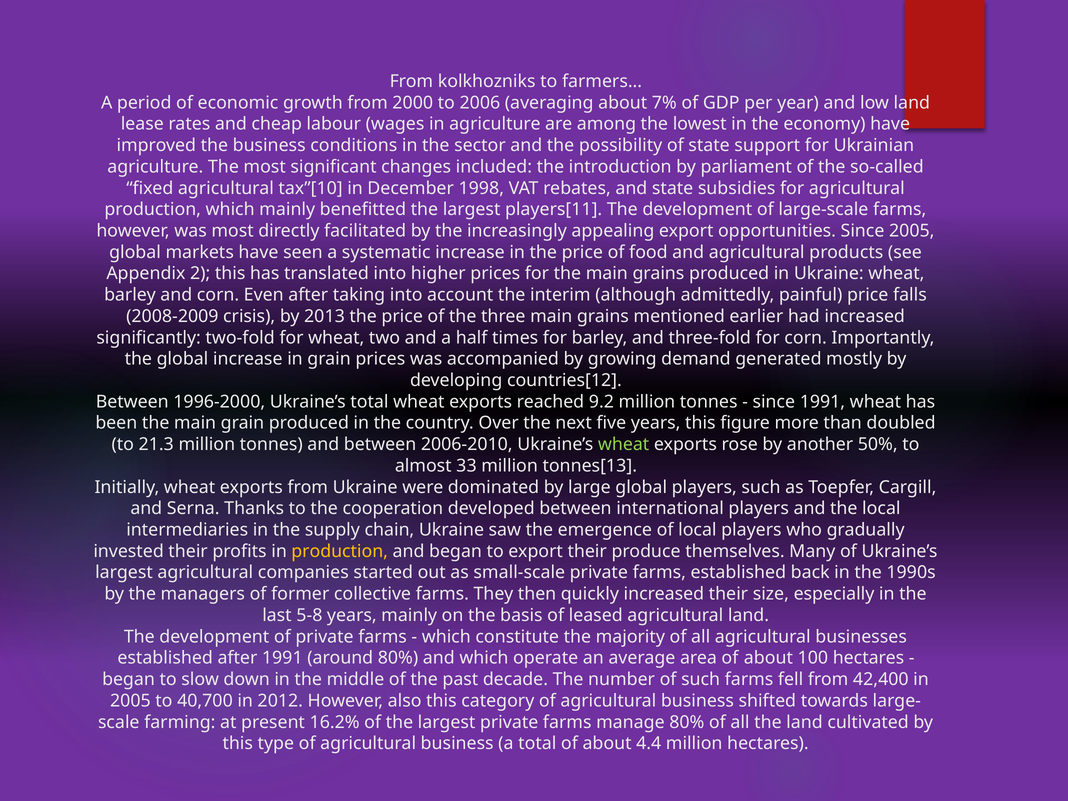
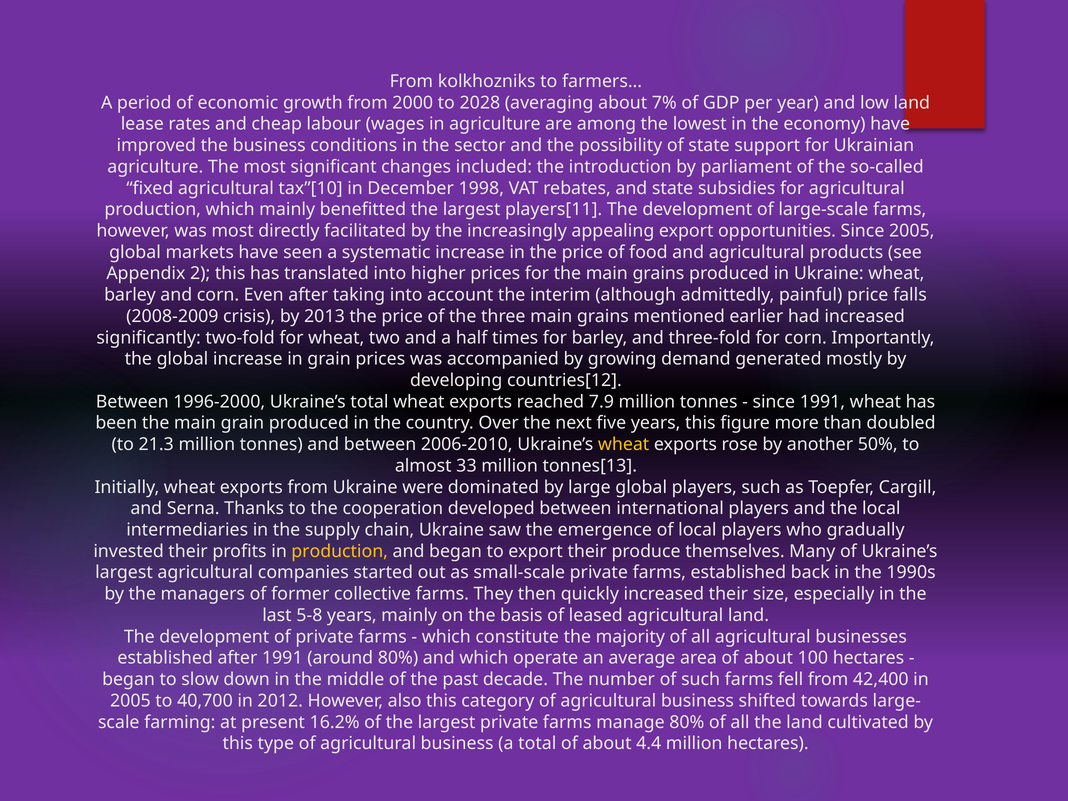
2006: 2006 -> 2028
9.2: 9.2 -> 7.9
wheat at (624, 444) colour: light green -> yellow
